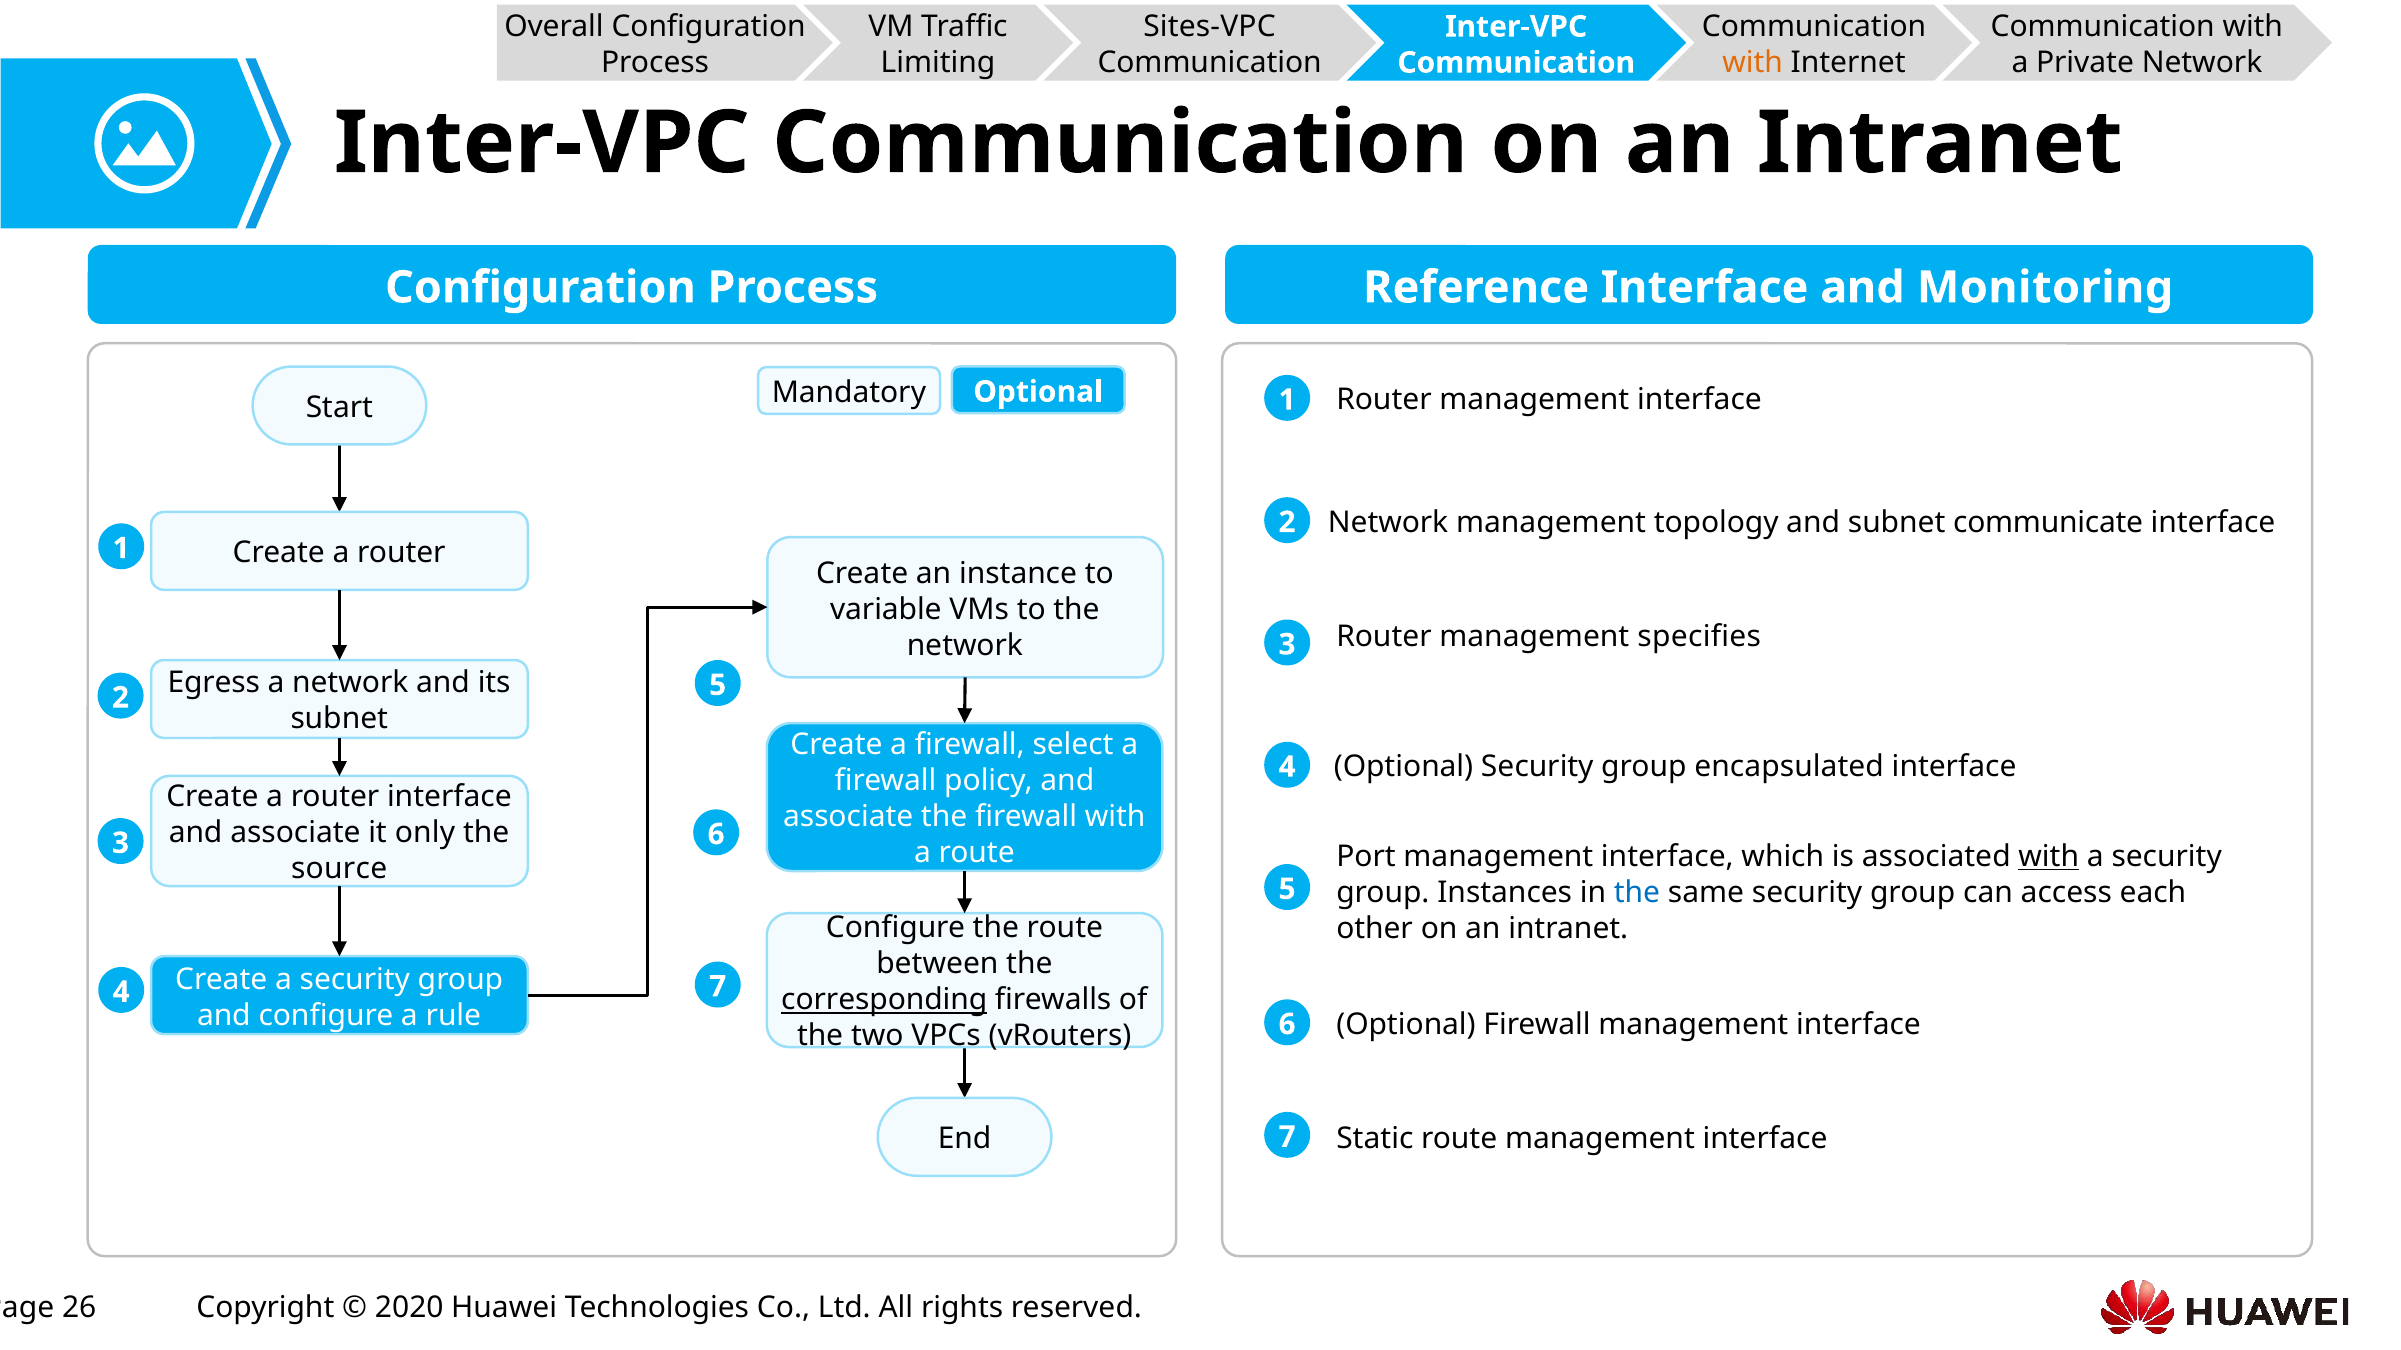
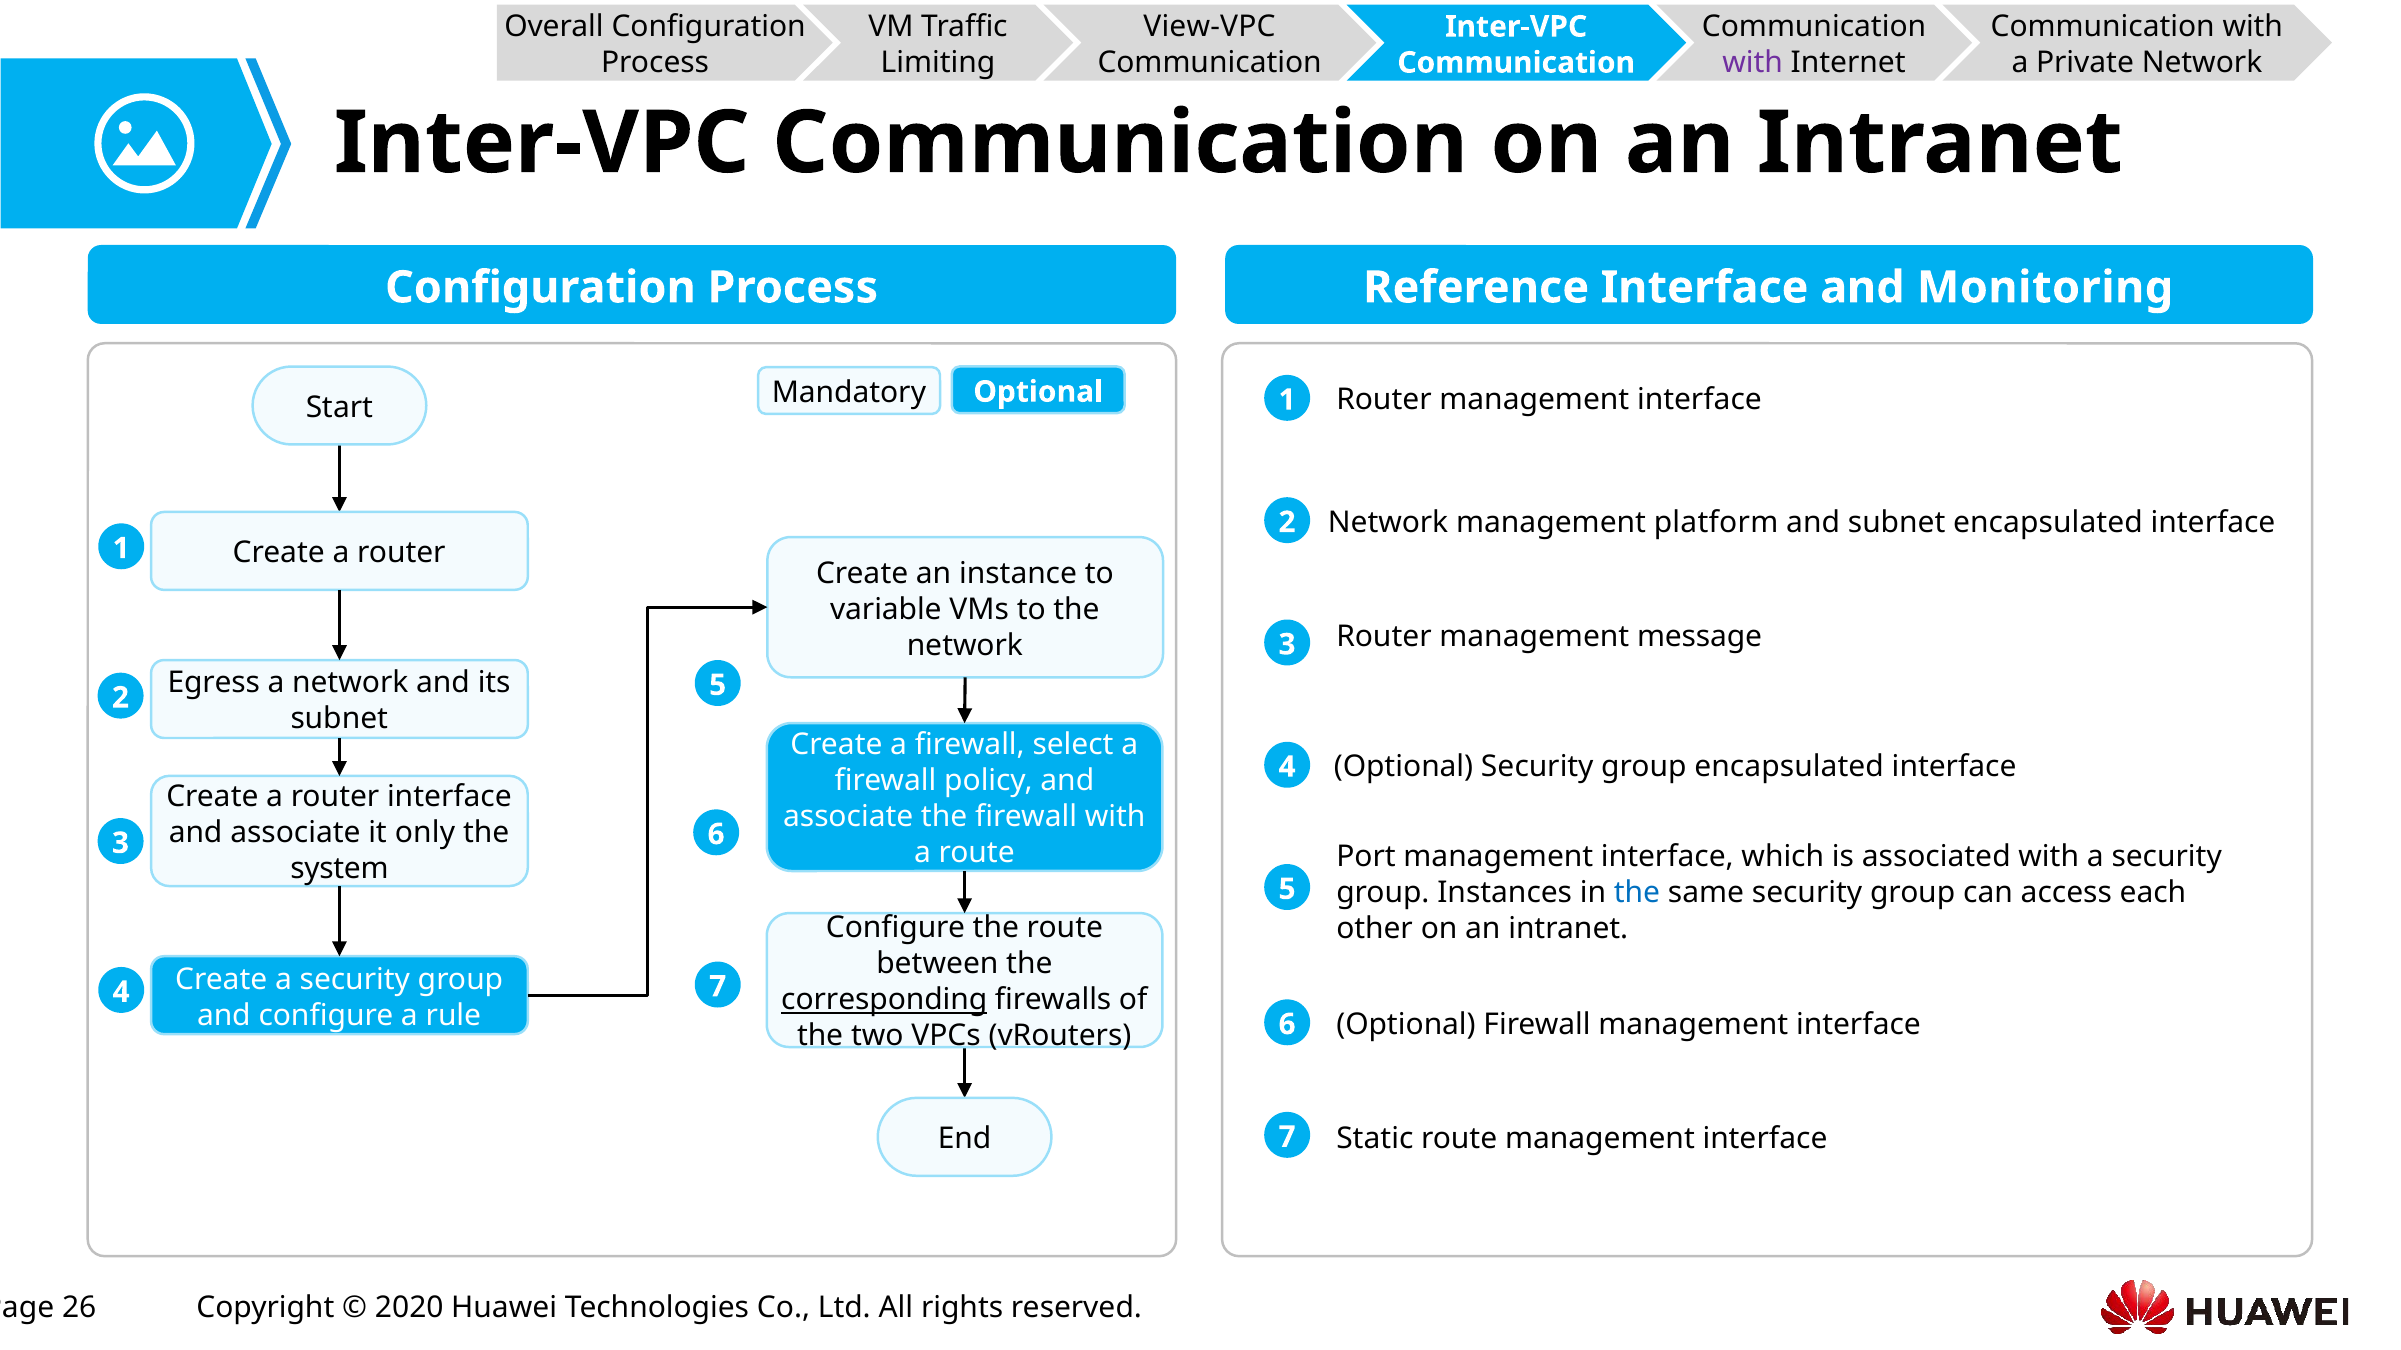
Sites-VPC: Sites-VPC -> View-VPC
with at (1753, 63) colour: orange -> purple
topology: topology -> platform
subnet communicate: communicate -> encapsulated
specifies: specifies -> message
with at (2049, 857) underline: present -> none
source: source -> system
